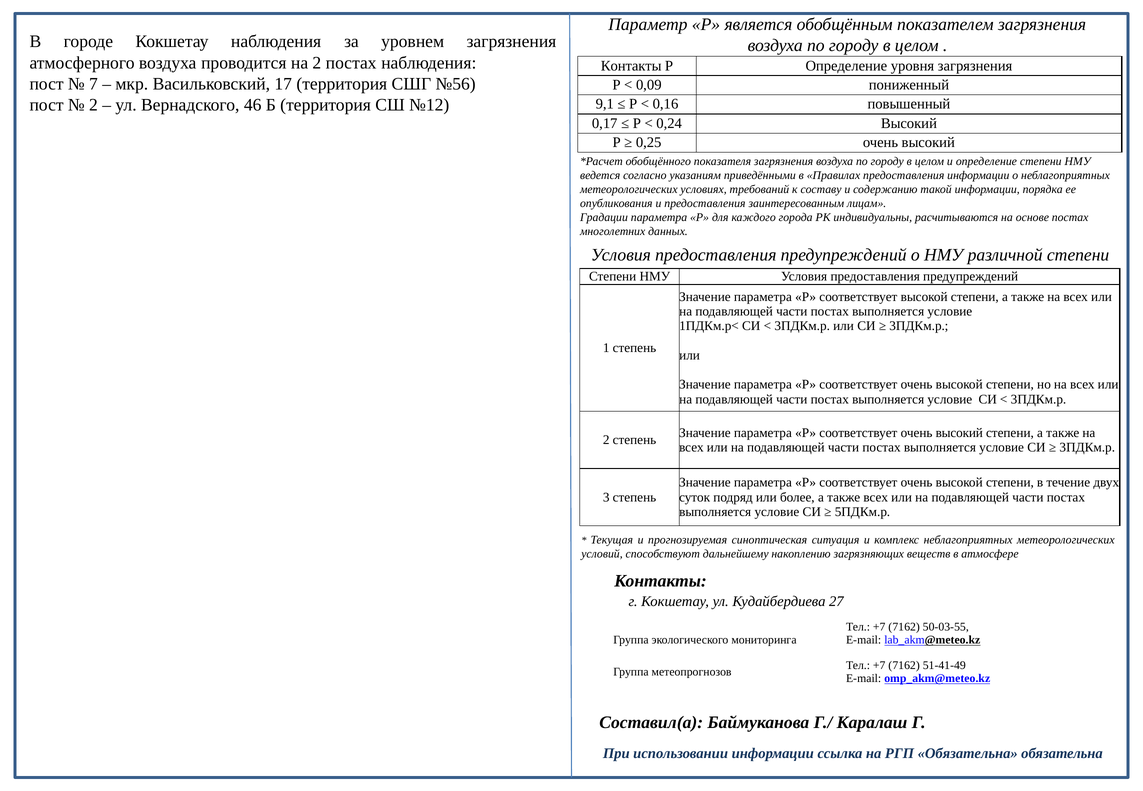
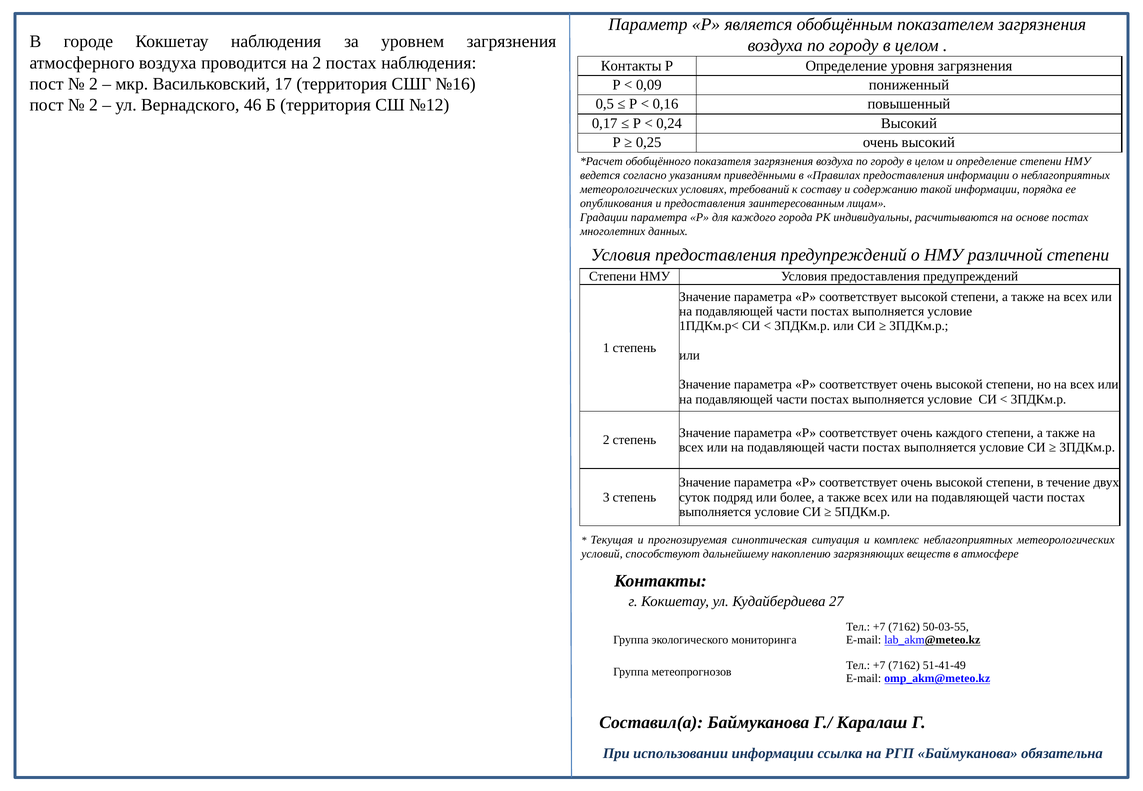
7 at (93, 84): 7 -> 2
№56: №56 -> №16
9,1: 9,1 -> 0,5
соответствует очень высокий: высокий -> каждого
РГП Обязательна: Обязательна -> Баймуканова
